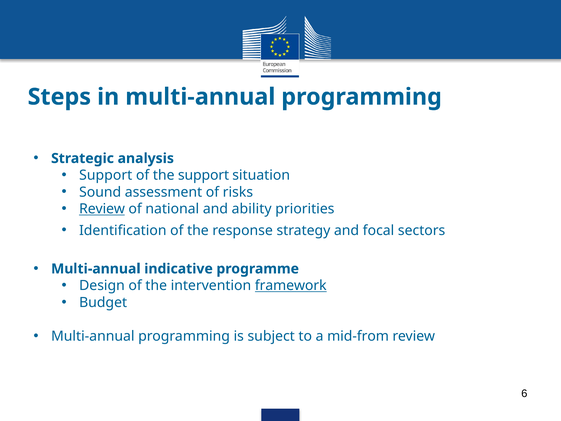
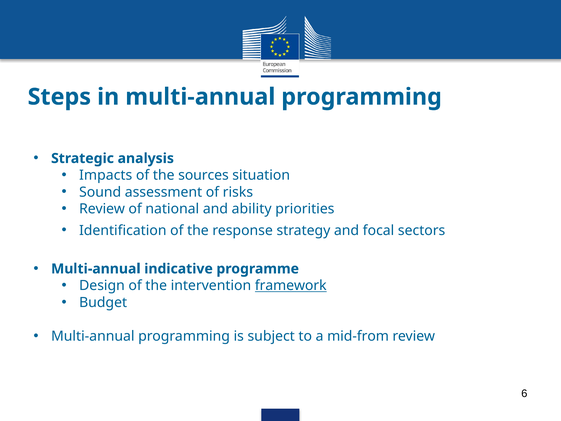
Support at (106, 175): Support -> Impacts
the support: support -> sources
Review at (102, 209) underline: present -> none
